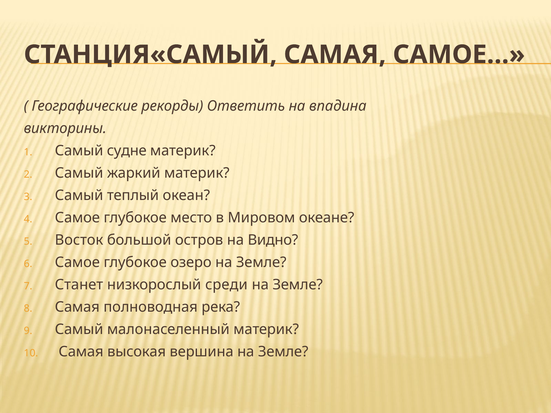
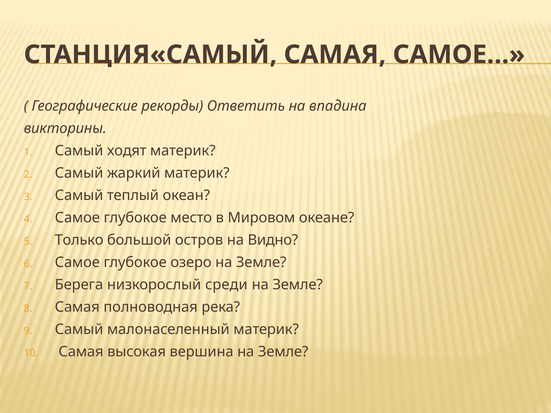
судне: судне -> ходят
Восток: Восток -> Только
Станет: Станет -> Берега
